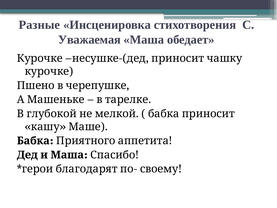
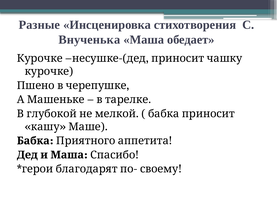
Уважаемая: Уважаемая -> Внученька
